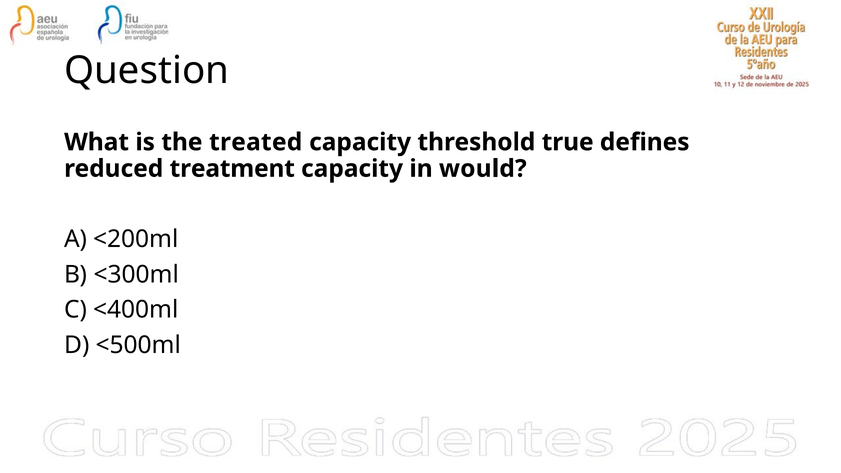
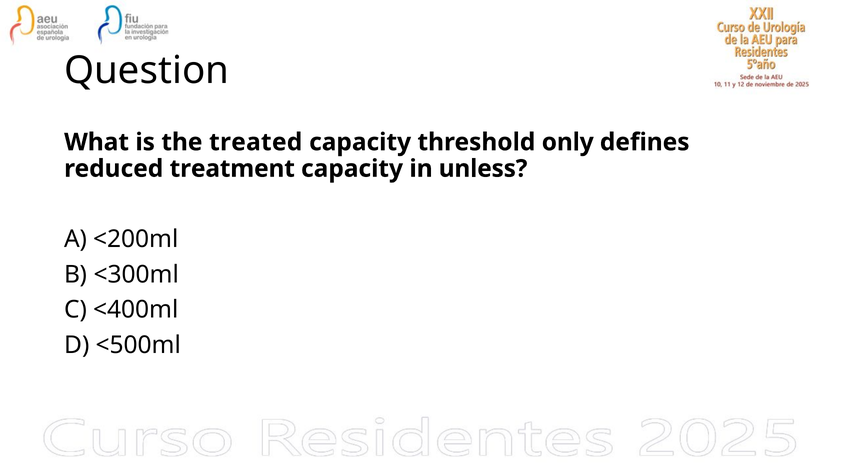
true: true -> only
would: would -> unless
